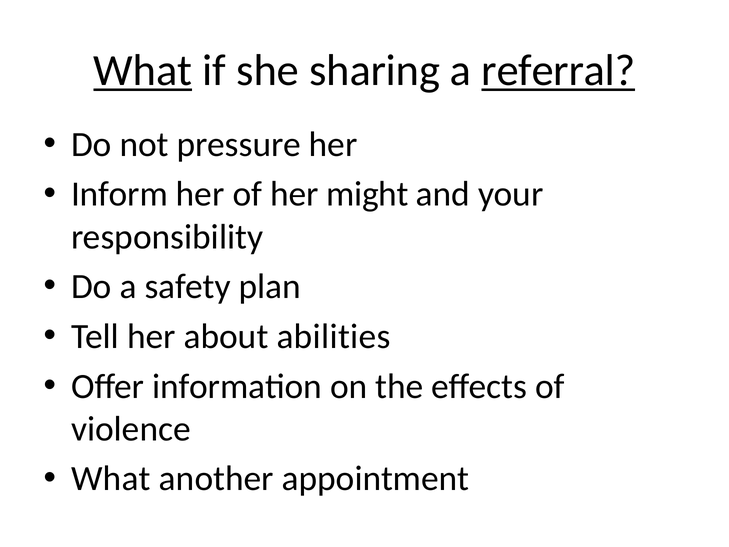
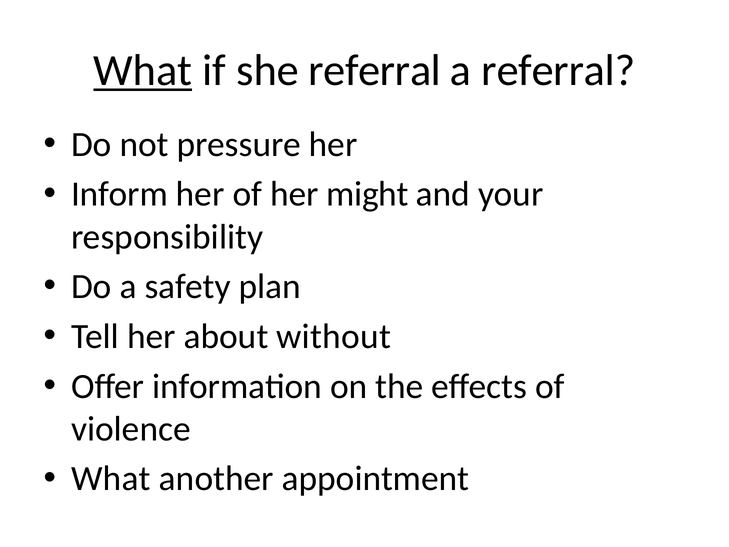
she sharing: sharing -> referral
referral at (558, 71) underline: present -> none
abilities: abilities -> without
